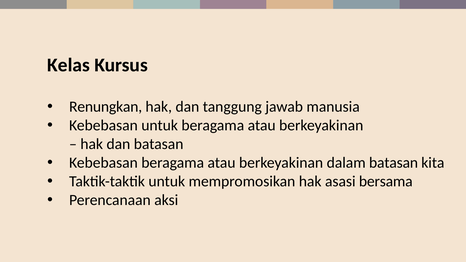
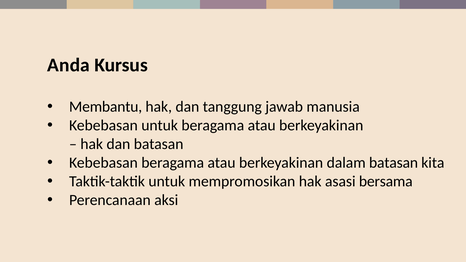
Kelas: Kelas -> Anda
Renungkan: Renungkan -> Membantu
